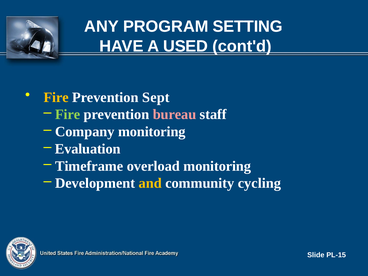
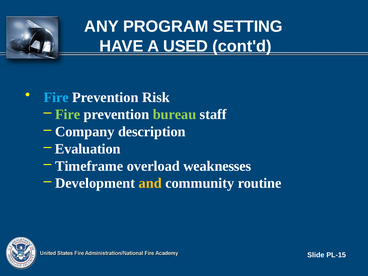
Fire at (56, 97) colour: yellow -> light blue
Sept: Sept -> Risk
bureau colour: pink -> light green
Company monitoring: monitoring -> description
overload monitoring: monitoring -> weaknesses
cycling: cycling -> routine
